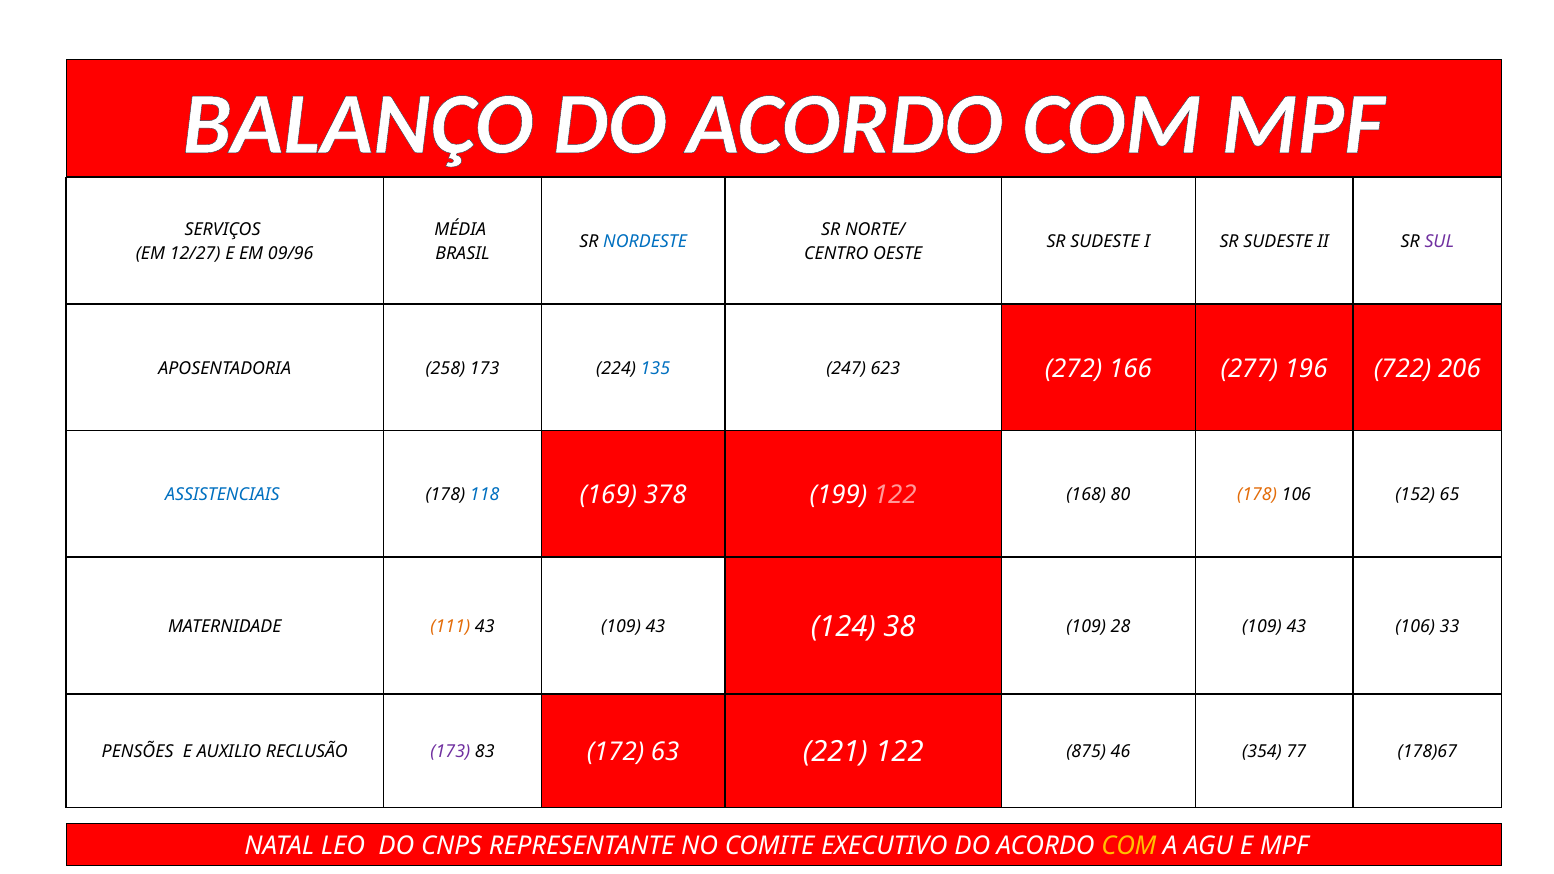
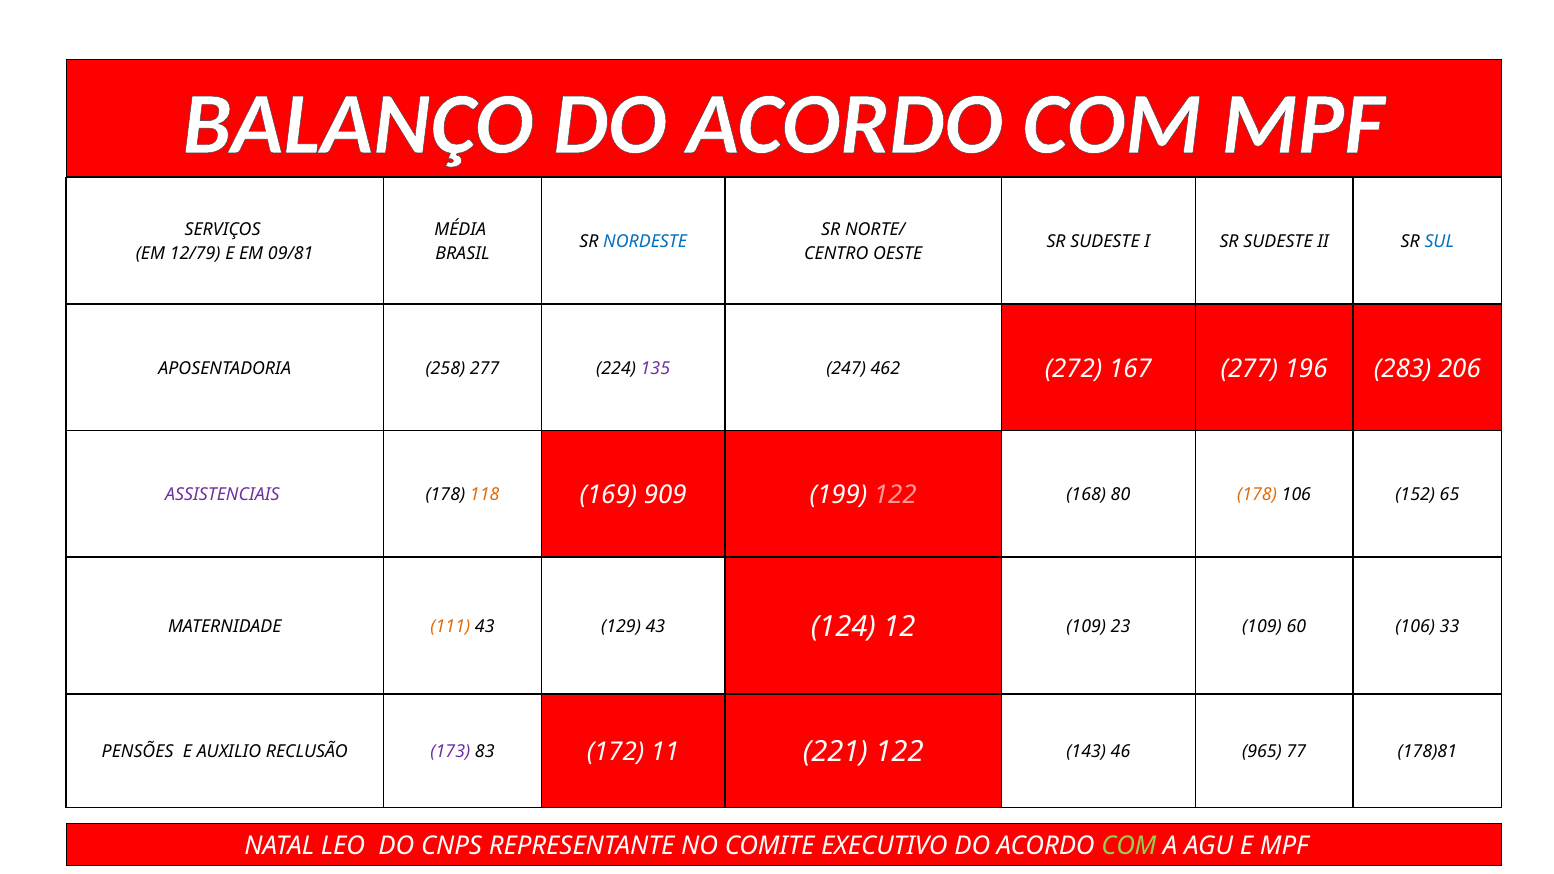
SUL colour: purple -> blue
12/27: 12/27 -> 12/79
09/96: 09/96 -> 09/81
258 173: 173 -> 277
135 colour: blue -> purple
623: 623 -> 462
166: 166 -> 167
722: 722 -> 283
ASSISTENCIAIS colour: blue -> purple
118 colour: blue -> orange
378: 378 -> 909
43 109: 109 -> 129
38: 38 -> 12
28: 28 -> 23
43 at (1296, 627): 43 -> 60
63: 63 -> 11
875: 875 -> 143
354: 354 -> 965
178)67: 178)67 -> 178)81
COM at (1129, 846) colour: yellow -> light green
